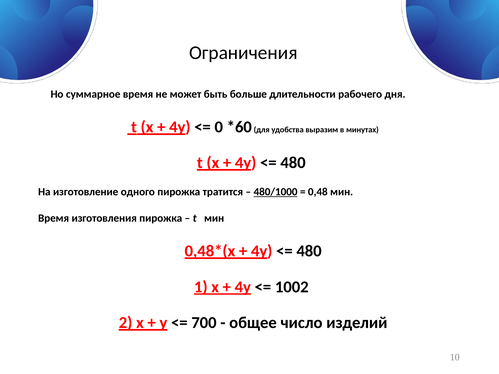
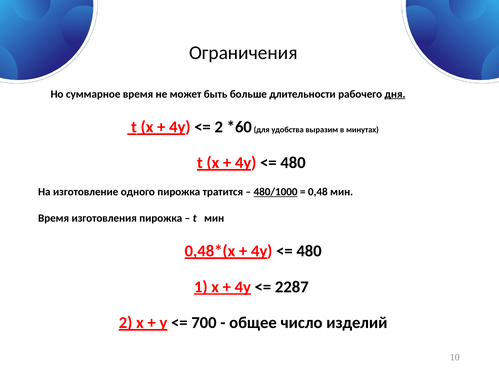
дня underline: none -> present
0 at (219, 127): 0 -> 2
1002: 1002 -> 2287
